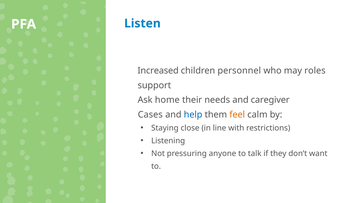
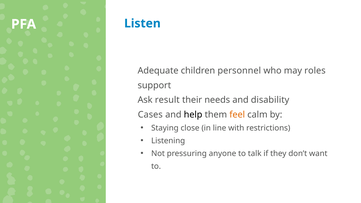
Increased: Increased -> Adequate
home: home -> result
caregiver: caregiver -> disability
help colour: blue -> black
